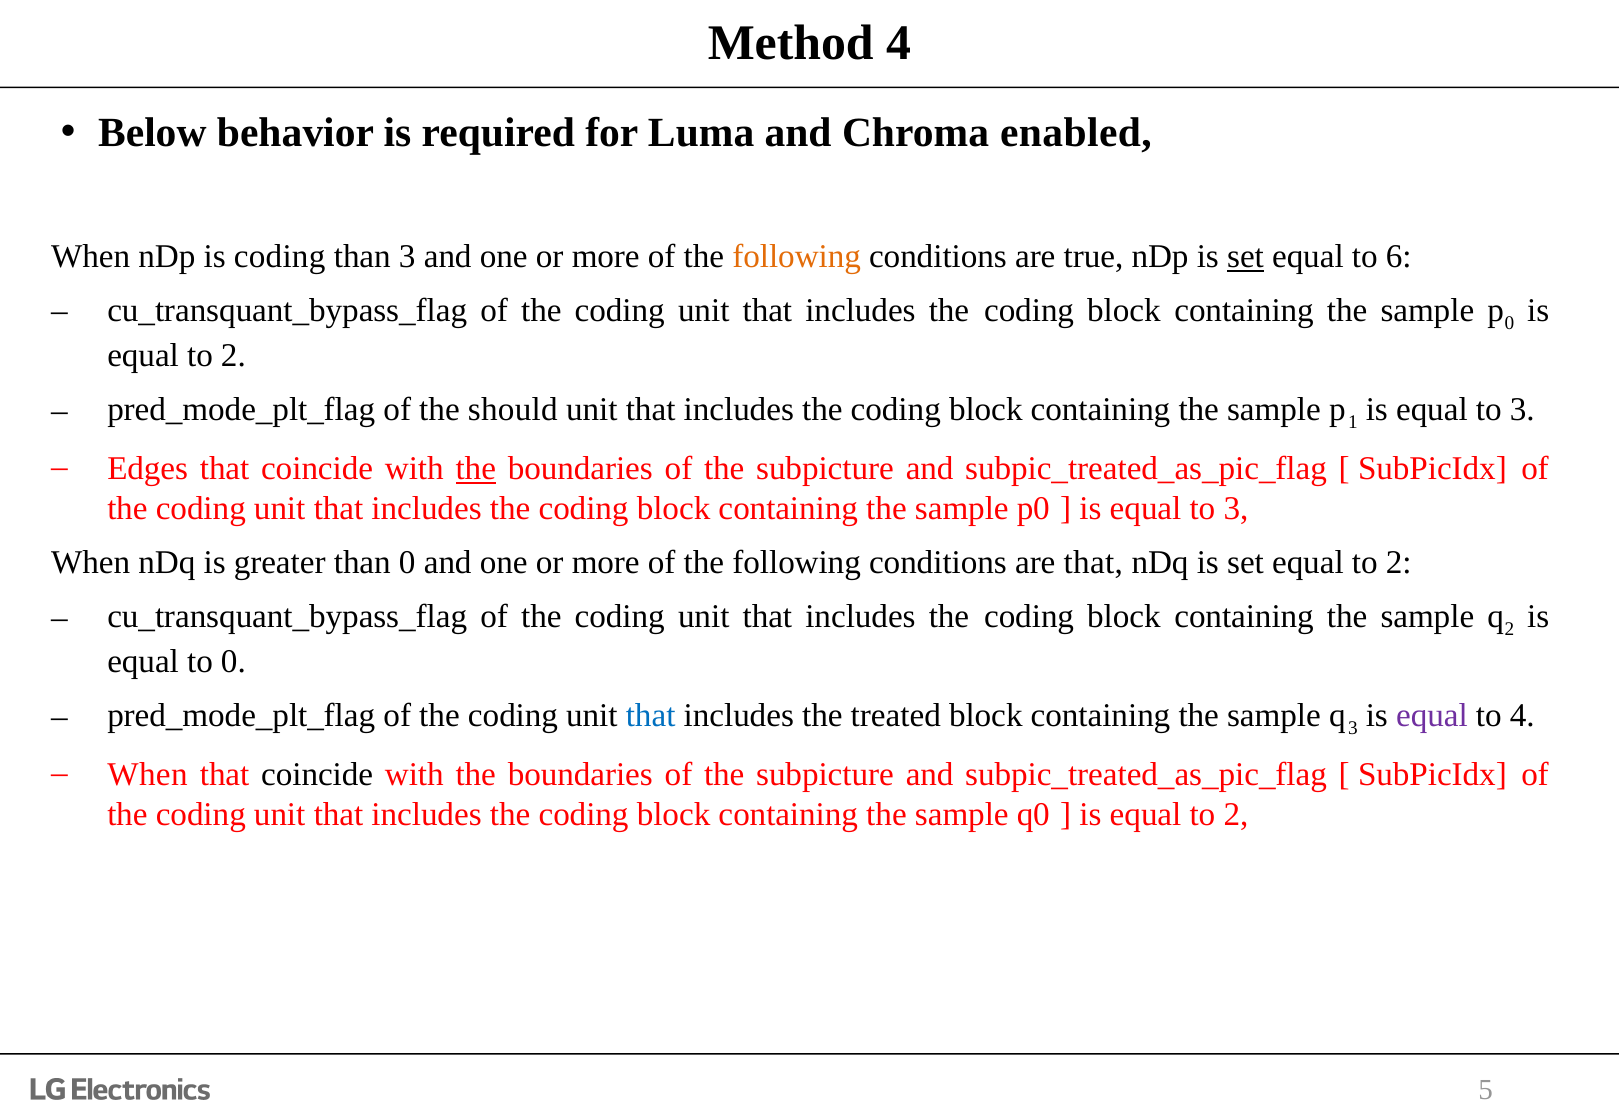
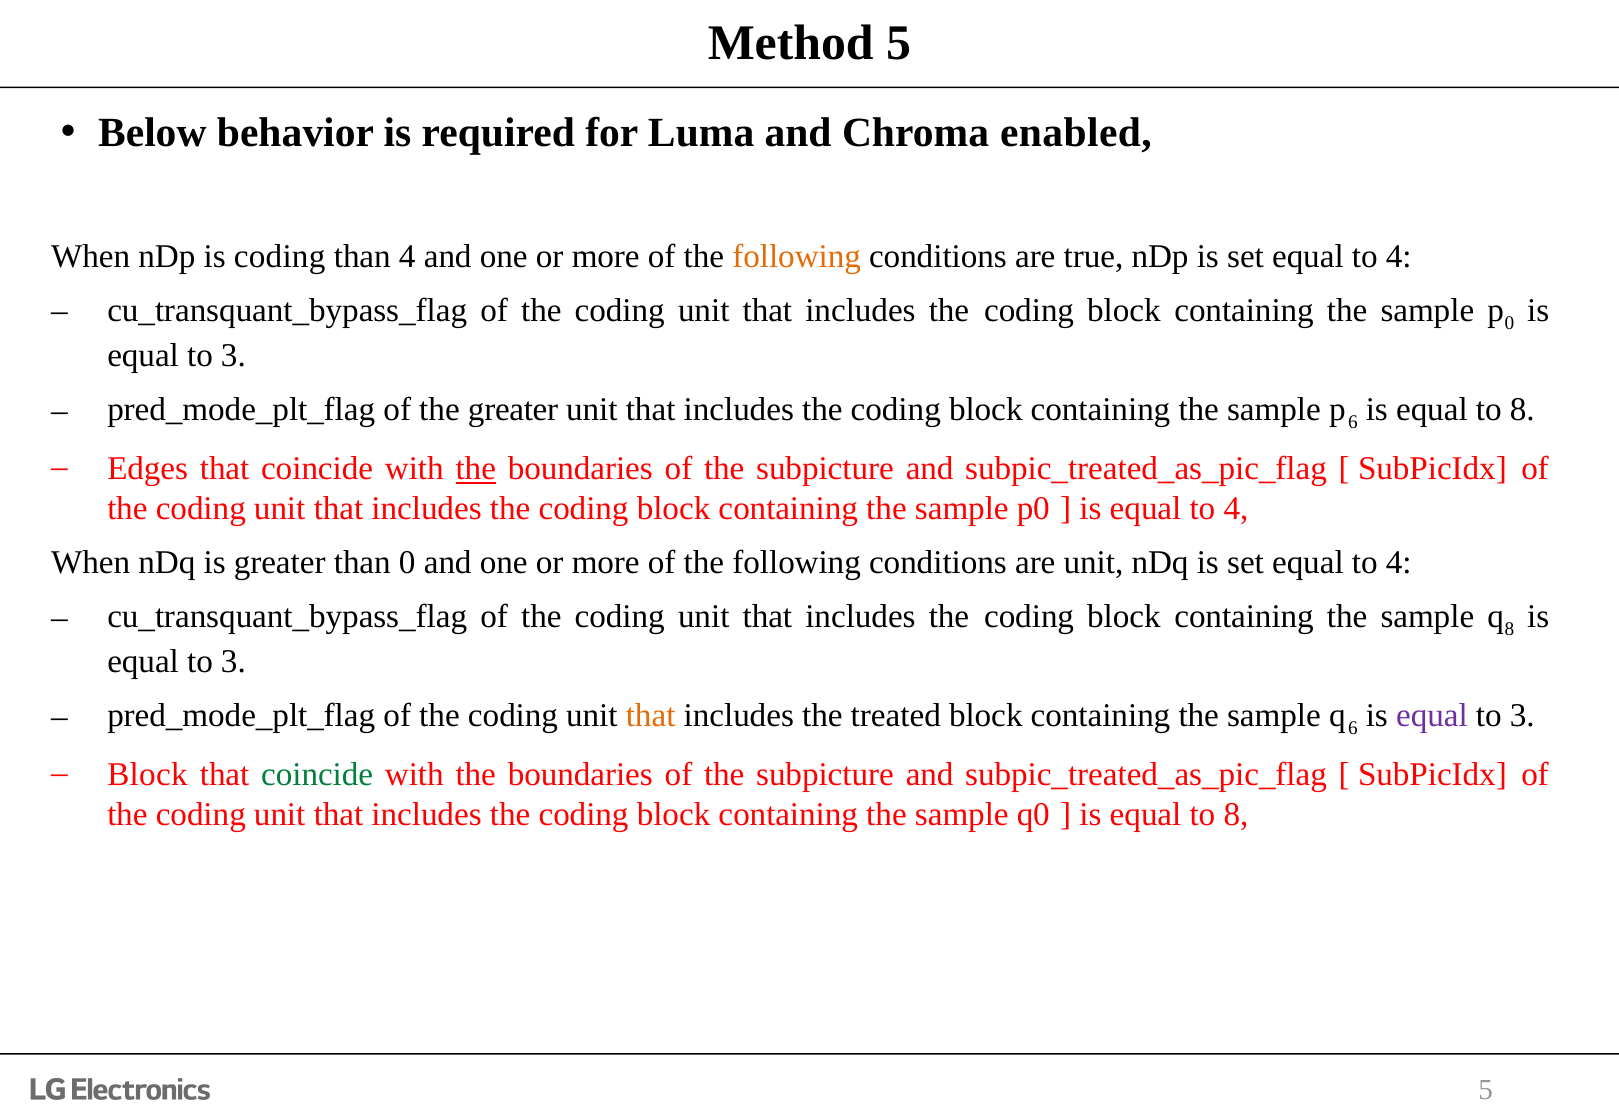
Method 4: 4 -> 5
than 3: 3 -> 4
set at (1246, 256) underline: present -> none
6 at (1399, 256): 6 -> 4
2 at (233, 356): 2 -> 3
the should: should -> greater
1 at (1353, 423): 1 -> 6
3 at (1522, 410): 3 -> 8
3 at (1236, 509): 3 -> 4
are that: that -> unit
2 at (1399, 563): 2 -> 4
2 at (1509, 630): 2 -> 8
0 at (233, 662): 0 -> 3
that at (651, 716) colour: blue -> orange
3 at (1353, 729): 3 -> 6
4 at (1522, 716): 4 -> 3
When at (148, 776): When -> Block
coincide at (317, 776) colour: black -> green
2 at (1236, 815): 2 -> 8
